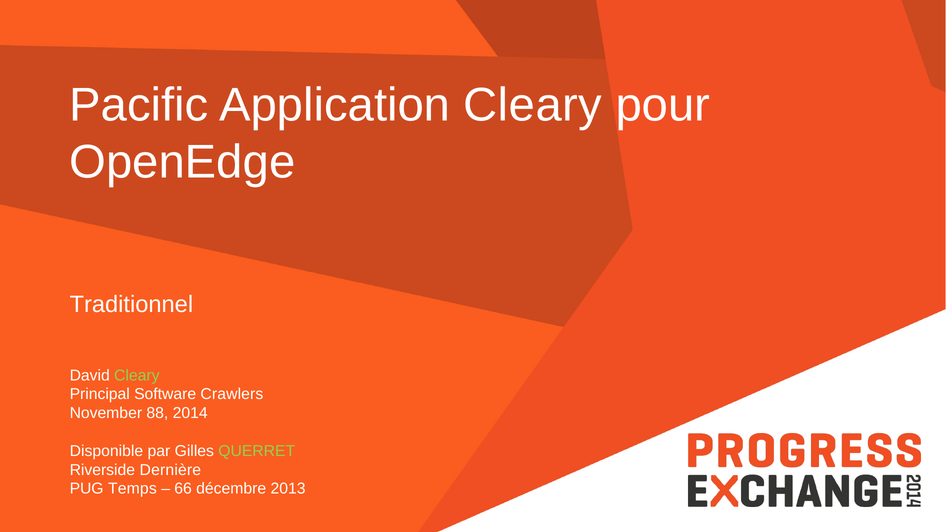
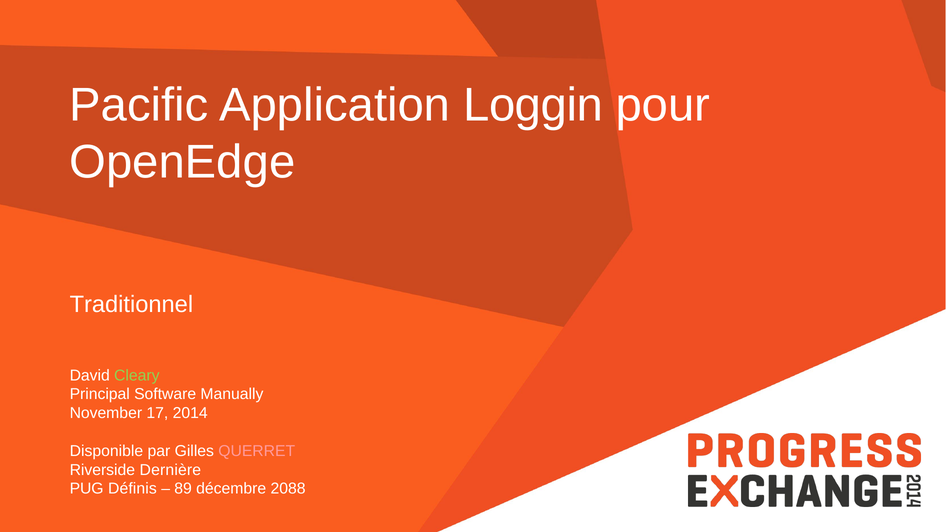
Application Cleary: Cleary -> Loggin
Crawlers: Crawlers -> Manually
88: 88 -> 17
QUERRET colour: light green -> pink
Temps: Temps -> Définis
66: 66 -> 89
2013: 2013 -> 2088
